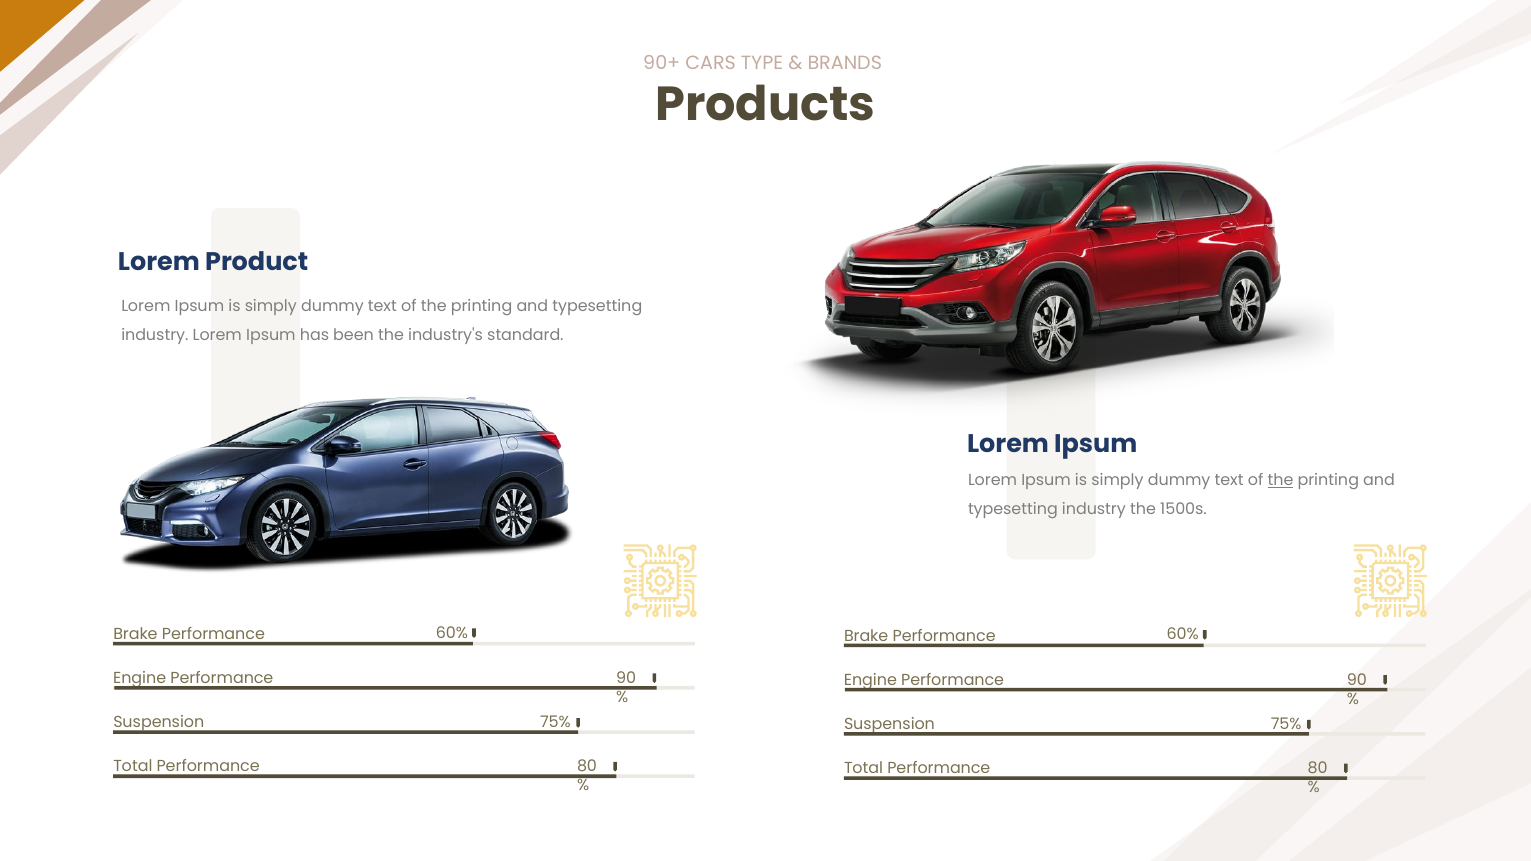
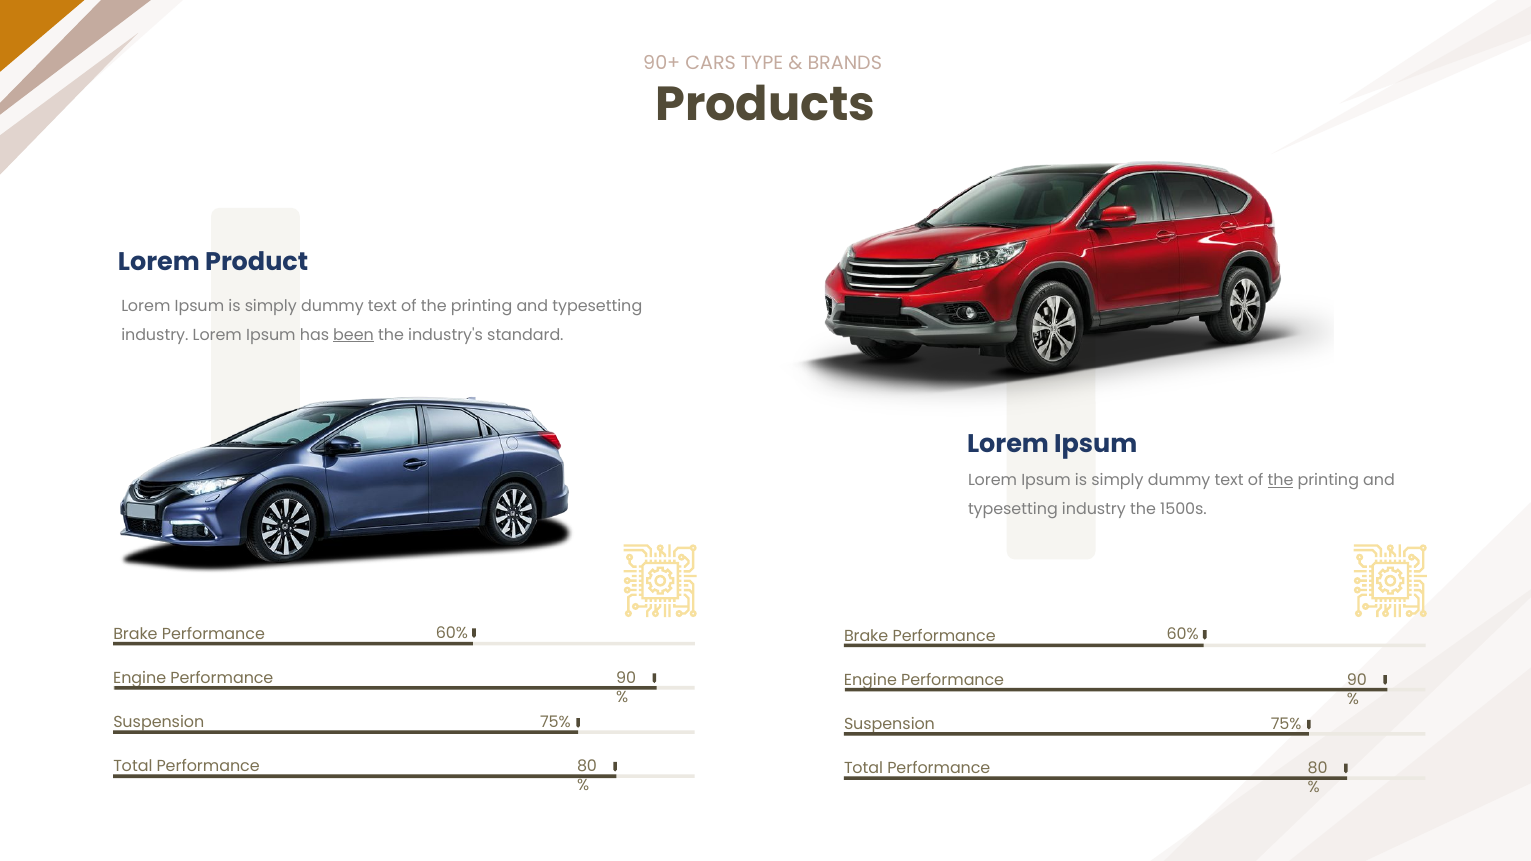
been underline: none -> present
